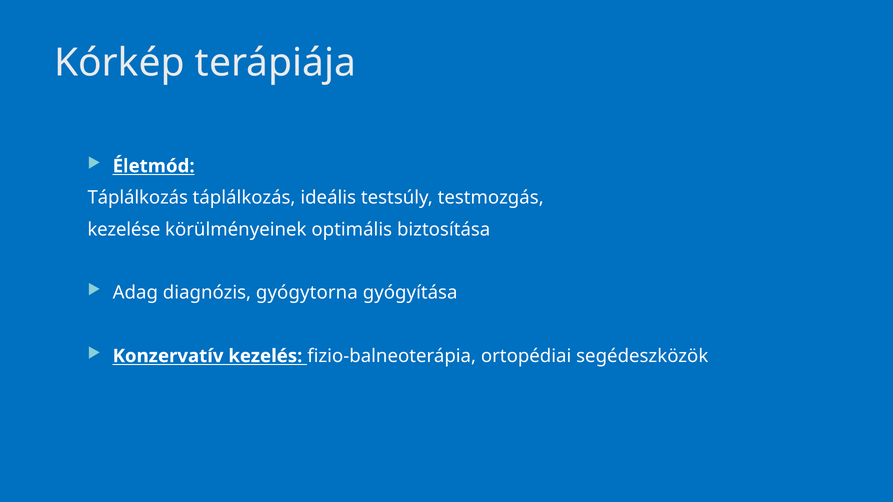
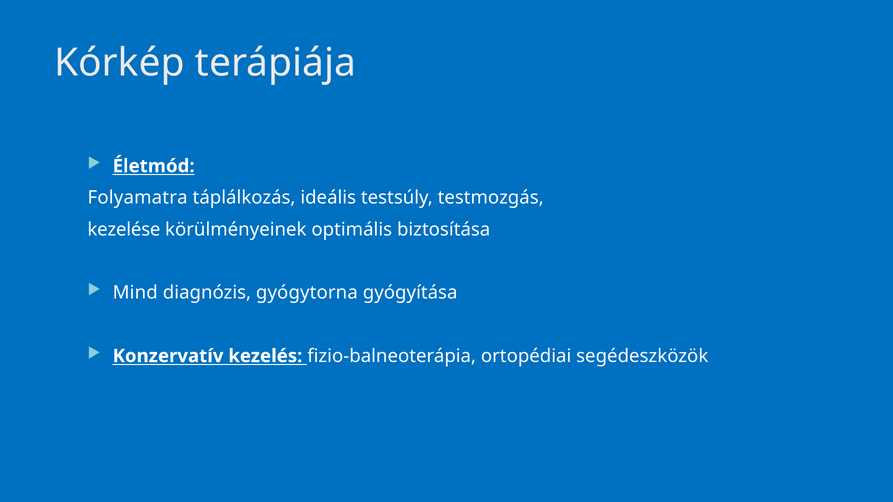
Táplálkozás at (138, 198): Táplálkozás -> Folyamatra
Adag: Adag -> Mind
